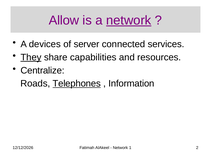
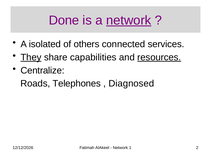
Allow: Allow -> Done
devices: devices -> isolated
server: server -> others
resources underline: none -> present
Telephones underline: present -> none
Information: Information -> Diagnosed
